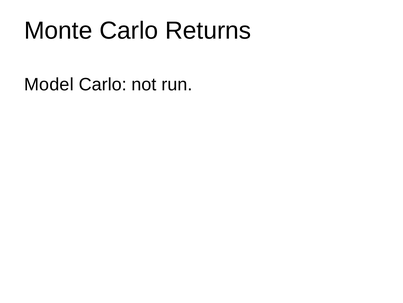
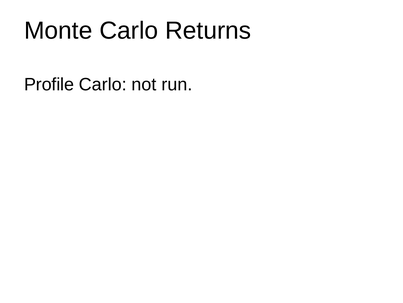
Model: Model -> Profile
